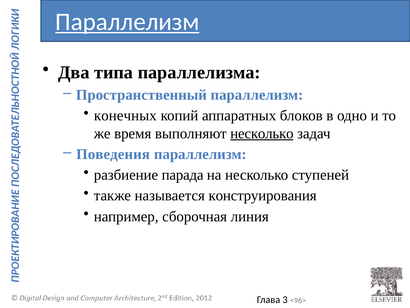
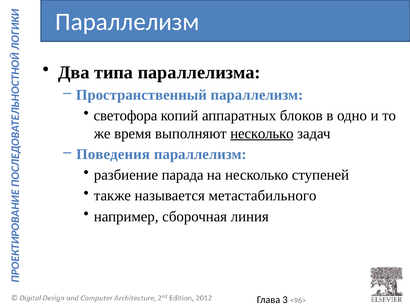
Параллелизм at (127, 22) underline: present -> none
конечных: конечных -> светофора
конструирования: конструирования -> метастабильного
